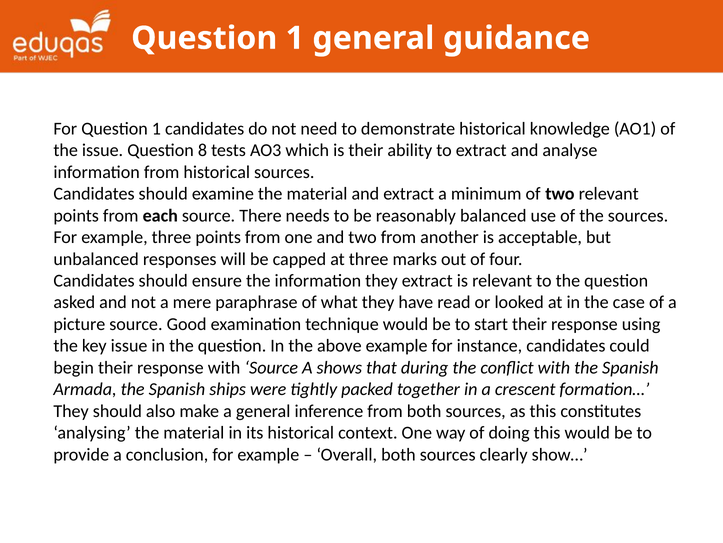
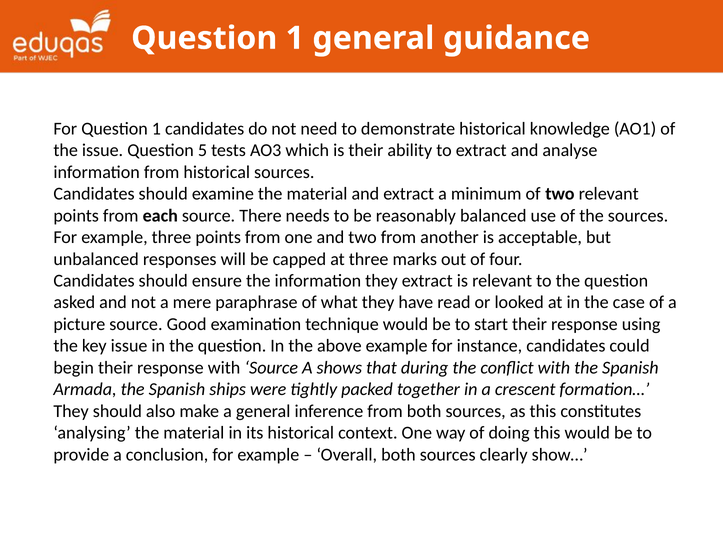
8: 8 -> 5
